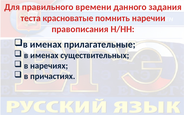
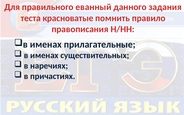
времени: времени -> еванный
наречии: наречии -> правило
